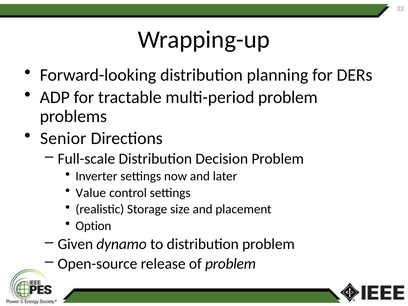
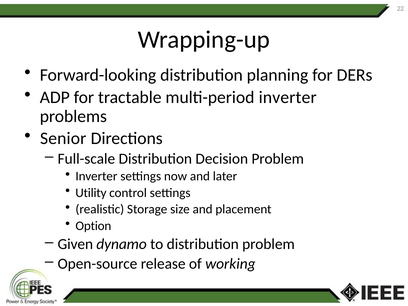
multi-period problem: problem -> inverter
Value: Value -> Utility
of problem: problem -> working
